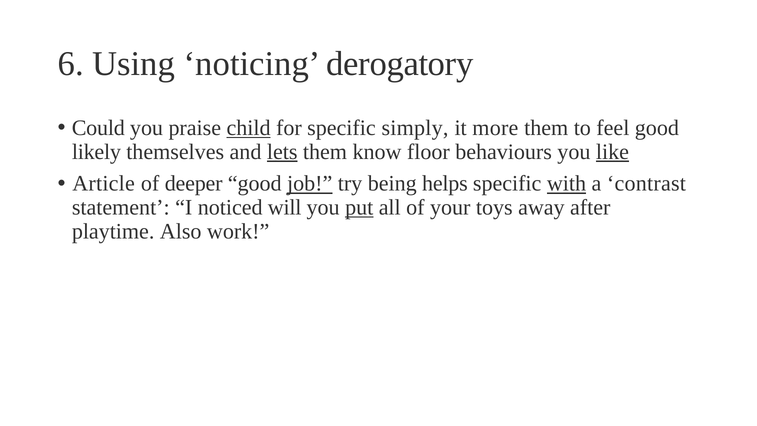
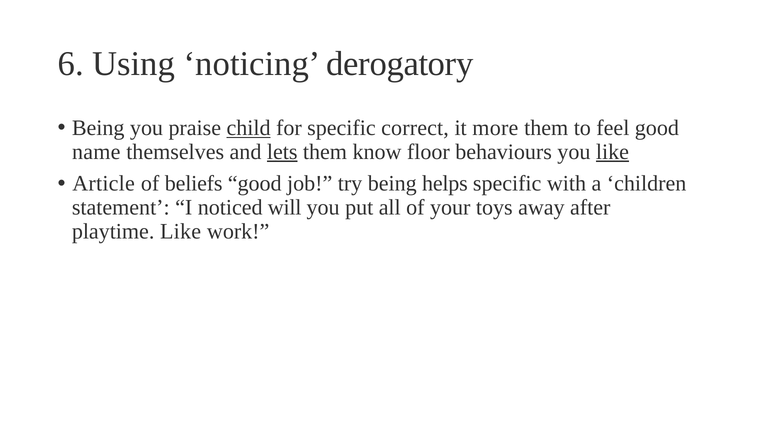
Could at (98, 128): Could -> Being
simply: simply -> correct
likely: likely -> name
deeper: deeper -> beliefs
job underline: present -> none
with underline: present -> none
contrast: contrast -> children
put underline: present -> none
playtime Also: Also -> Like
